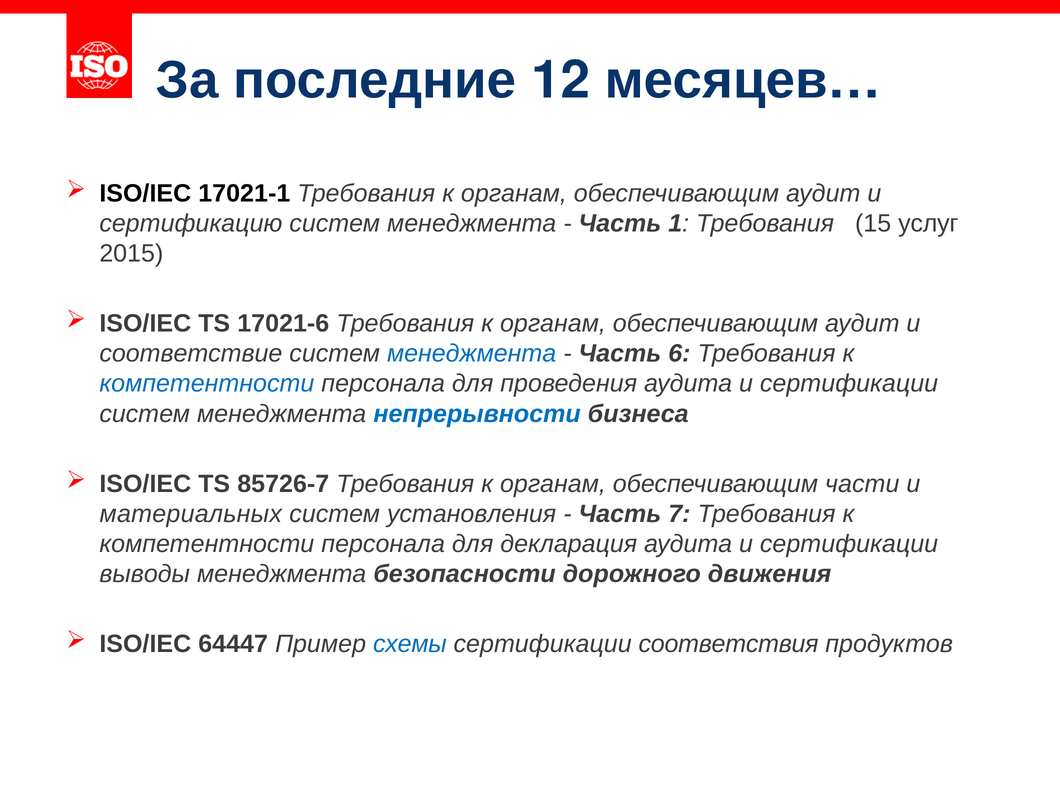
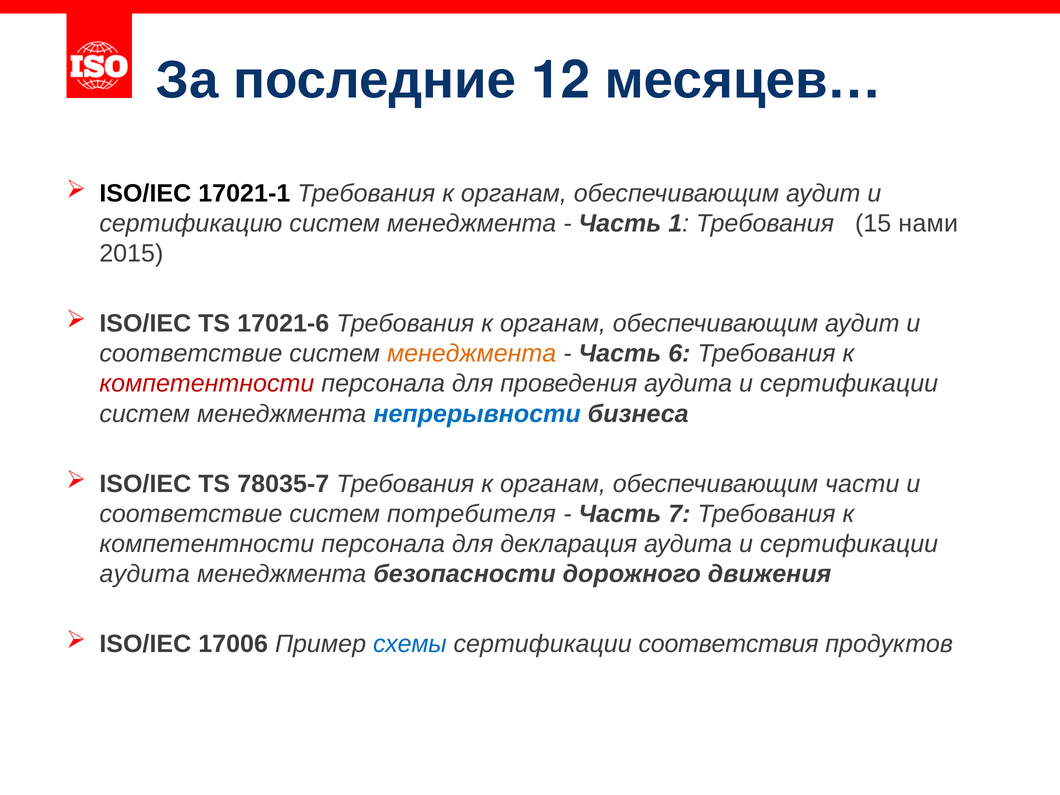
услуг: услуг -> нами
менеджмента at (472, 354) colour: blue -> orange
компетентности at (207, 384) colour: blue -> red
85726-7: 85726-7 -> 78035-7
материальных at (191, 514): материальных -> соответствие
установления: установления -> потребителя
выводы at (145, 574): выводы -> аудита
64447: 64447 -> 17006
